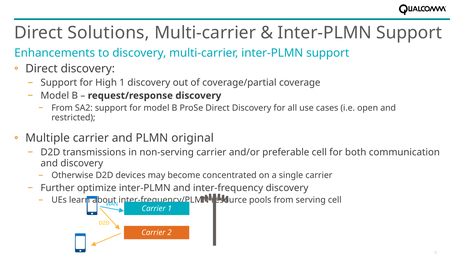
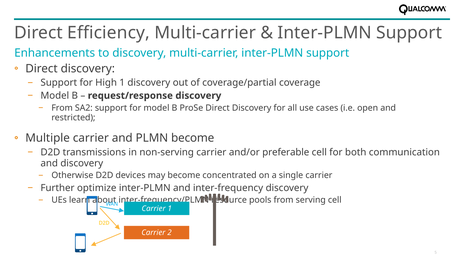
Solutions: Solutions -> Efficiency
PLMN original: original -> become
